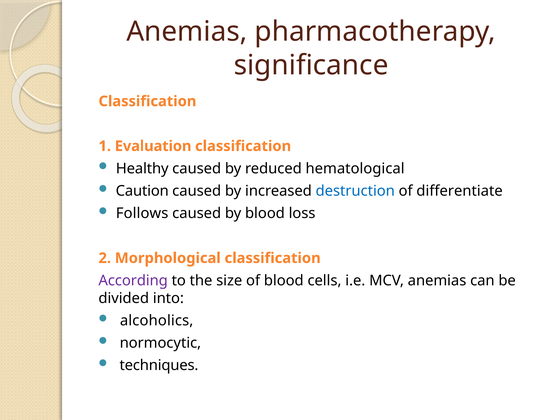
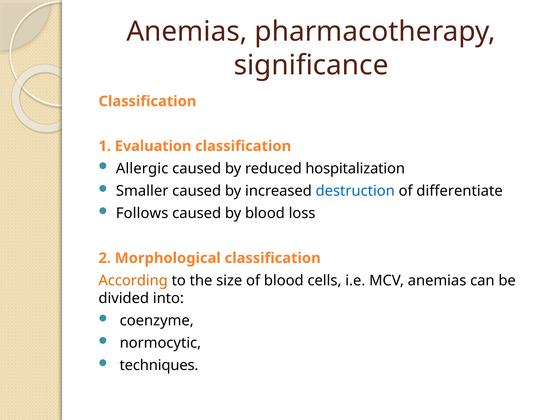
Healthy: Healthy -> Allergic
hematological: hematological -> hospitalization
Caution: Caution -> Smaller
According colour: purple -> orange
alcoholics: alcoholics -> coenzyme
